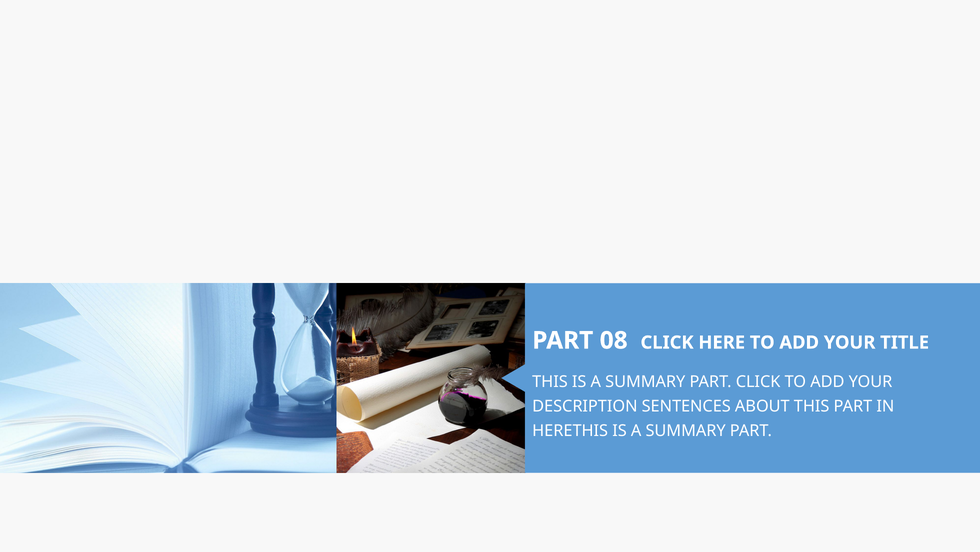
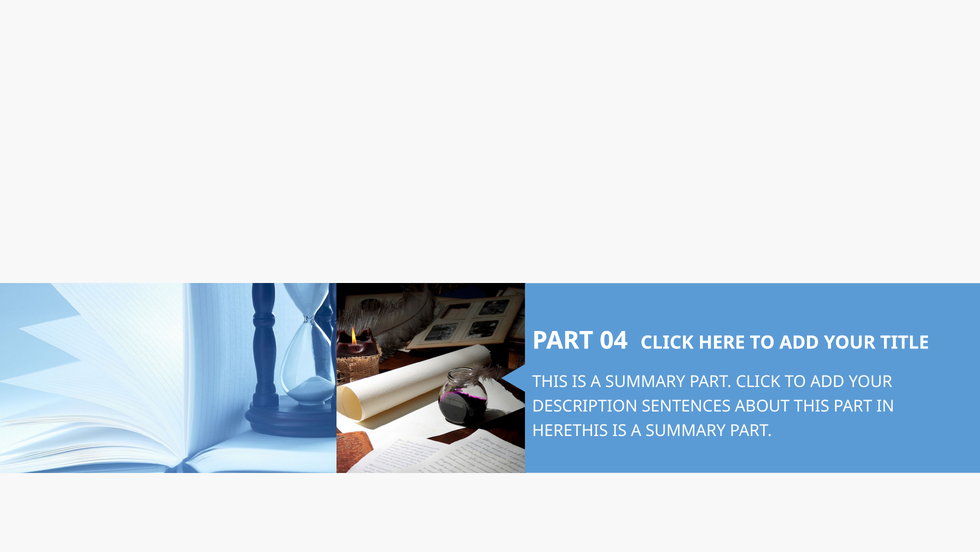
08: 08 -> 04
